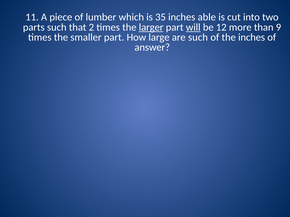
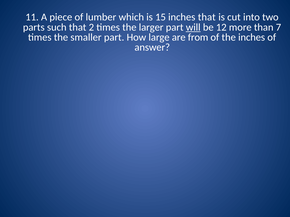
35: 35 -> 15
inches able: able -> that
larger underline: present -> none
9: 9 -> 7
are such: such -> from
